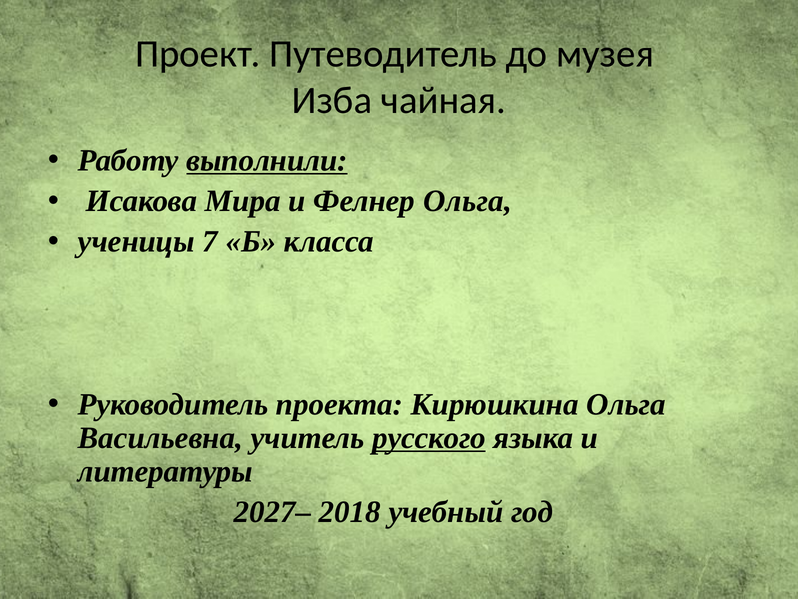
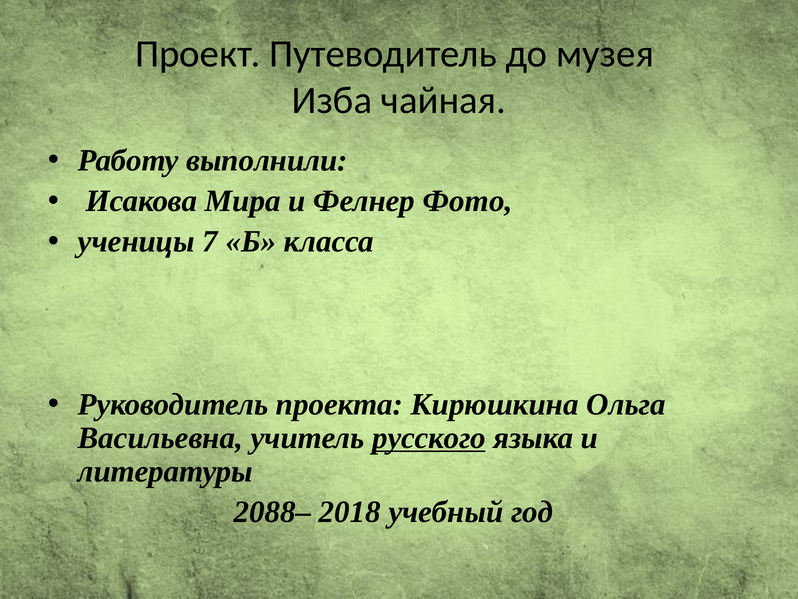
выполнили underline: present -> none
Фелнер Ольга: Ольга -> Фото
2027–: 2027– -> 2088–
